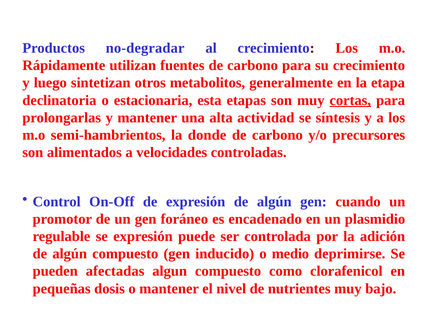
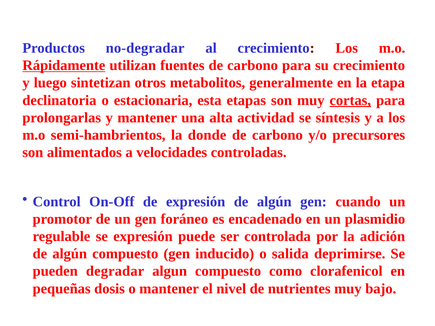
Rápidamente underline: none -> present
medio: medio -> salida
afectadas: afectadas -> degradar
